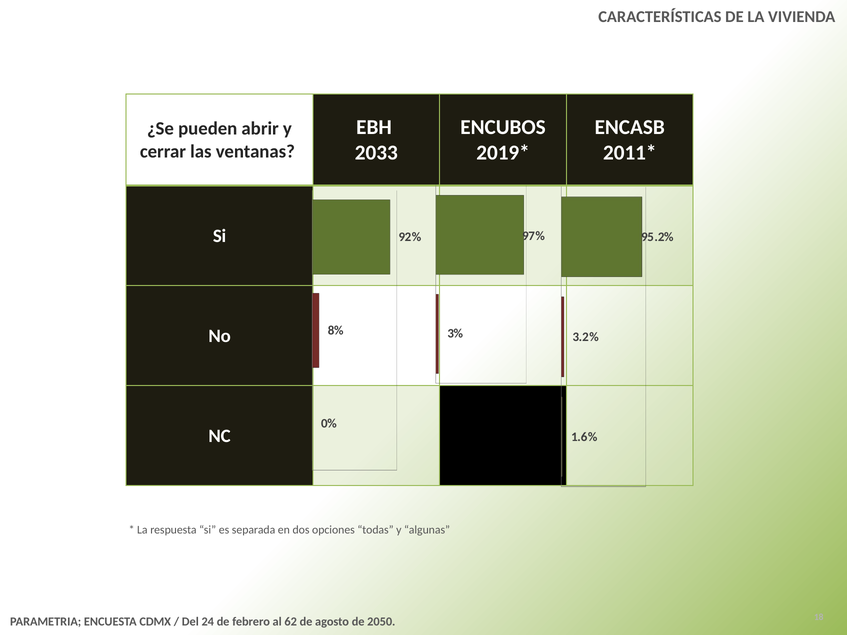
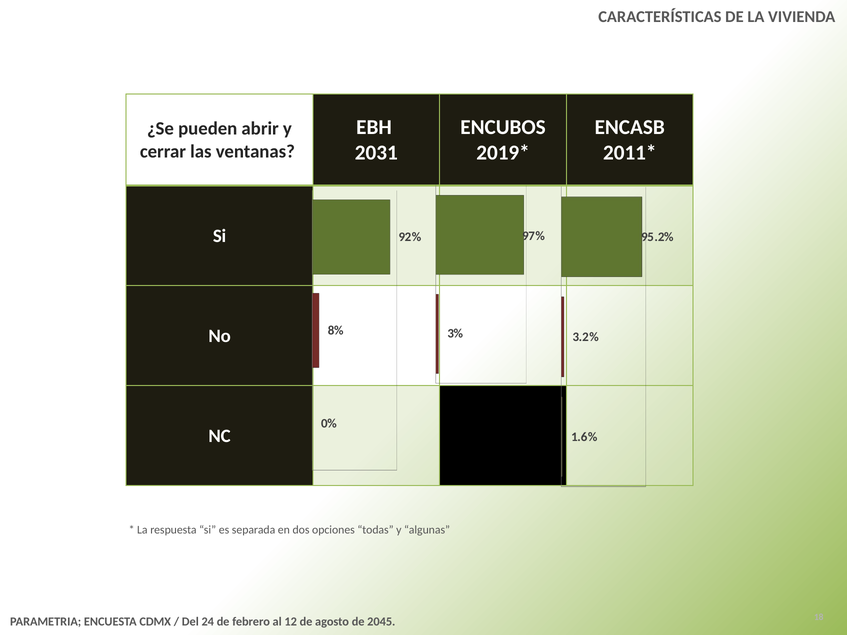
2033: 2033 -> 2031
62: 62 -> 12
2050: 2050 -> 2045
